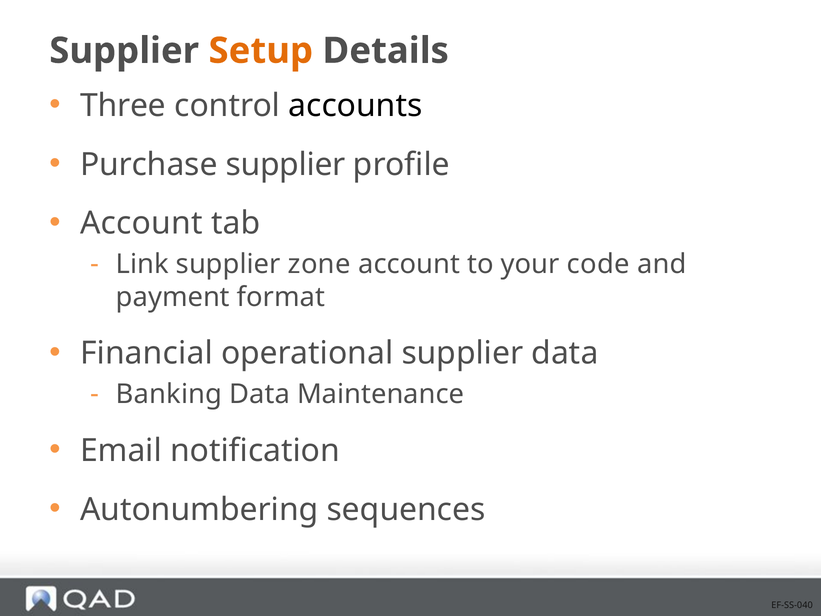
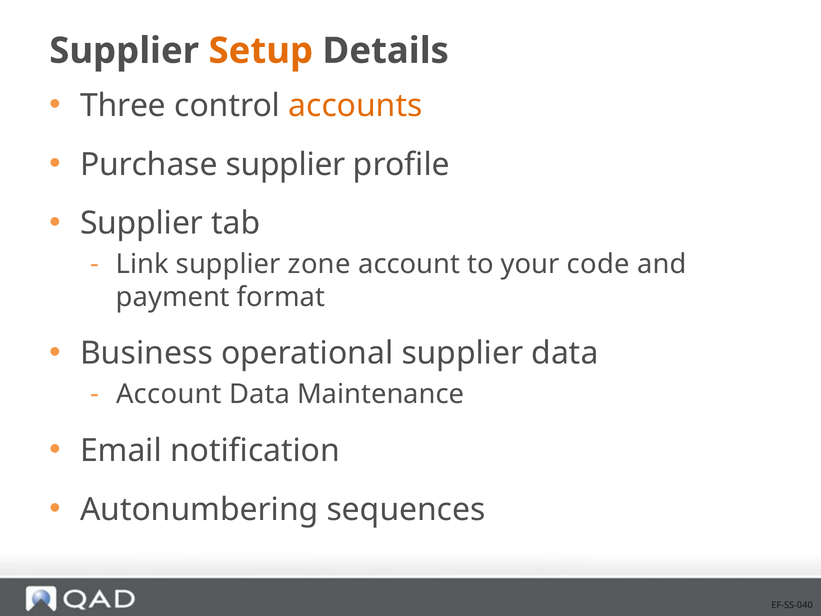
accounts colour: black -> orange
Account at (141, 223): Account -> Supplier
Financial: Financial -> Business
Banking at (169, 394): Banking -> Account
